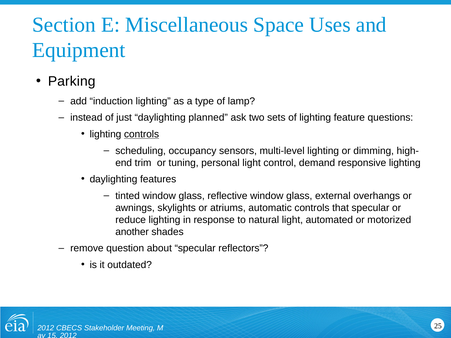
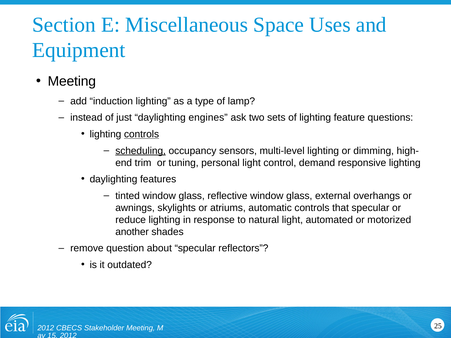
Parking at (72, 81): Parking -> Meeting
planned: planned -> engines
scheduling underline: none -> present
